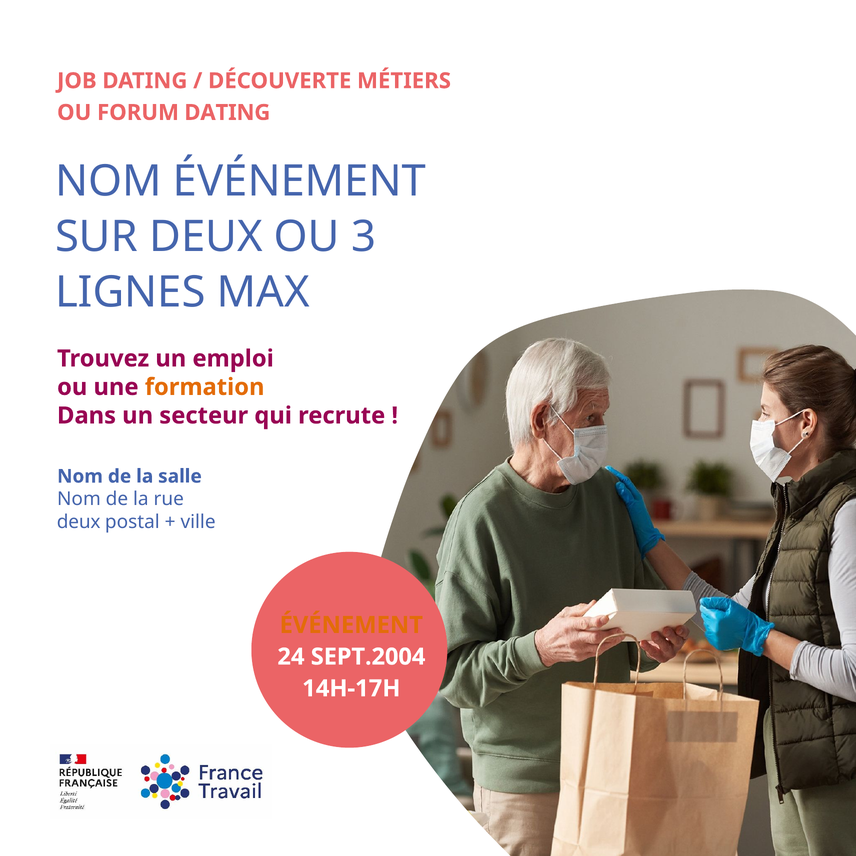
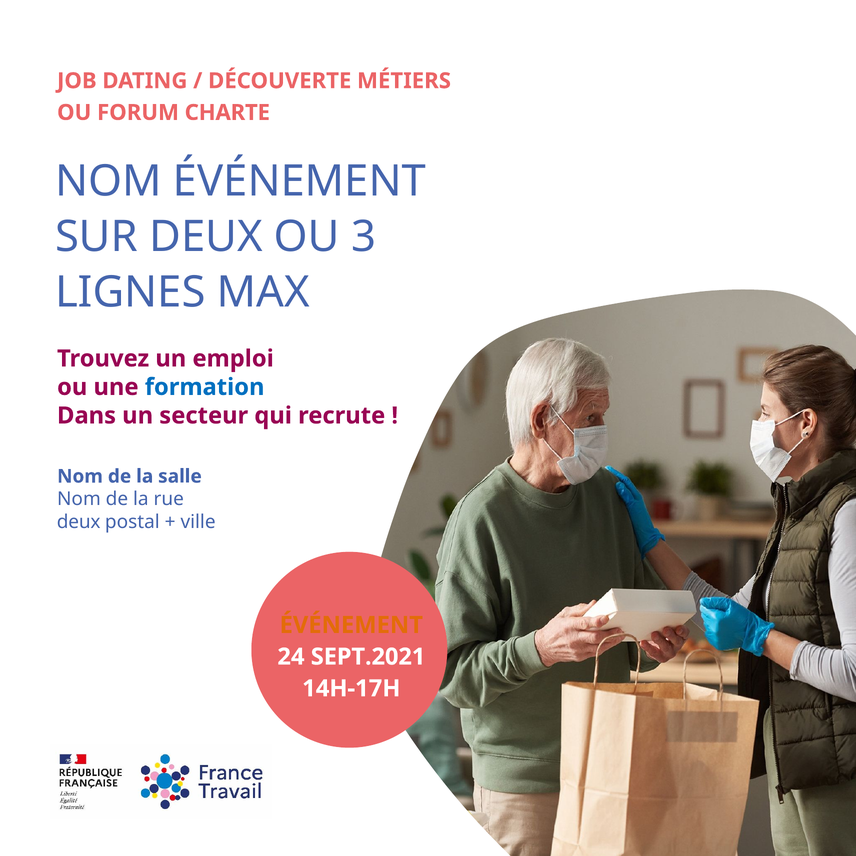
FORUM DATING: DATING -> CHARTE
formation colour: orange -> blue
SEPT.2004: SEPT.2004 -> SEPT.2021
